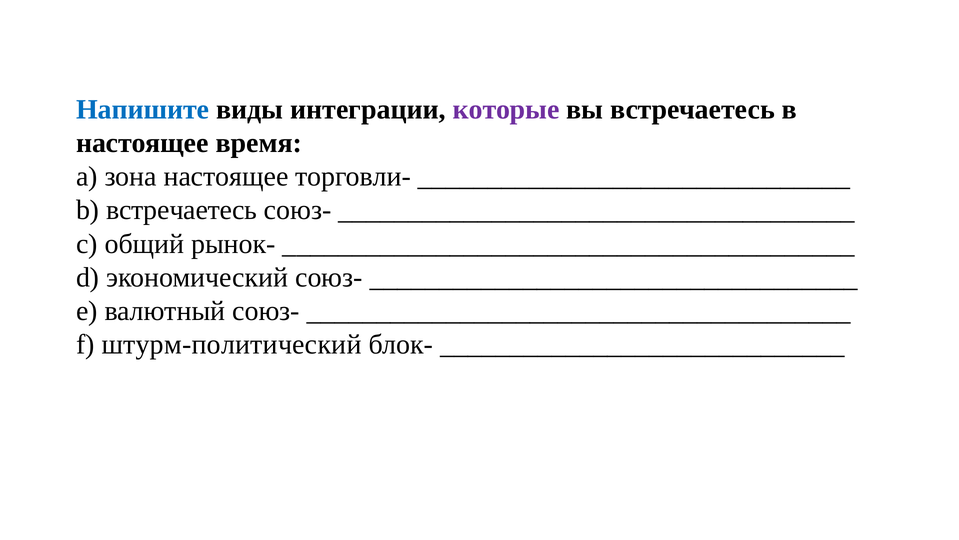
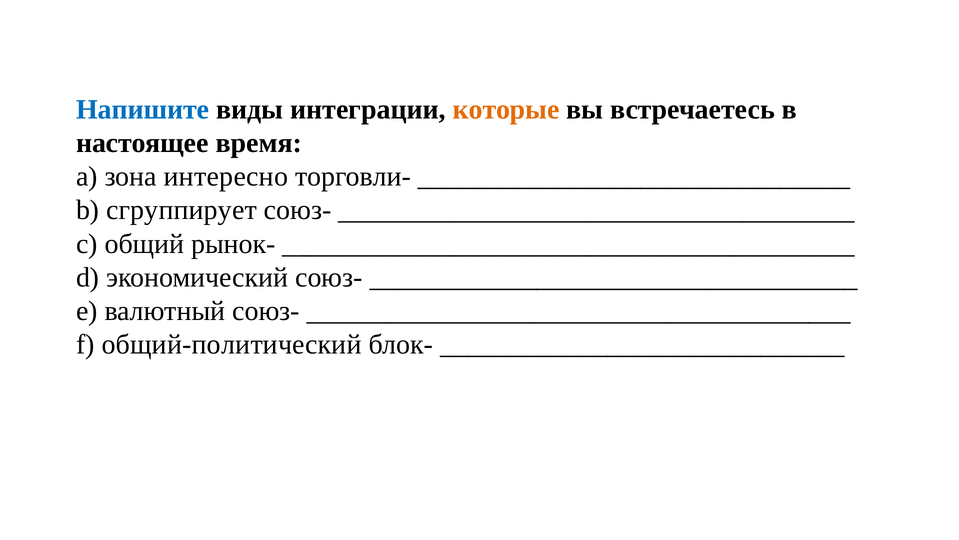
которые colour: purple -> orange
зона настоящее: настоящее -> интересно
b встречаетесь: встречаетесь -> сгруппирует
штурм-политический: штурм-политический -> общий-политический
